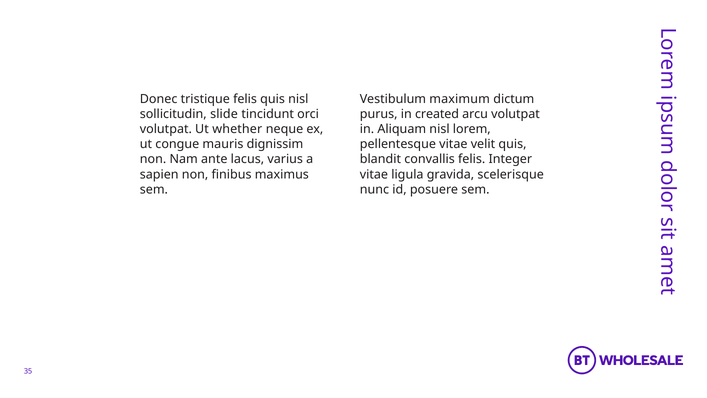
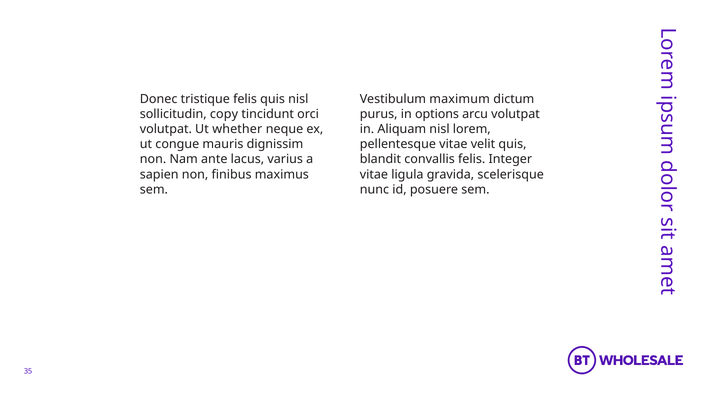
slide: slide -> copy
created: created -> options
